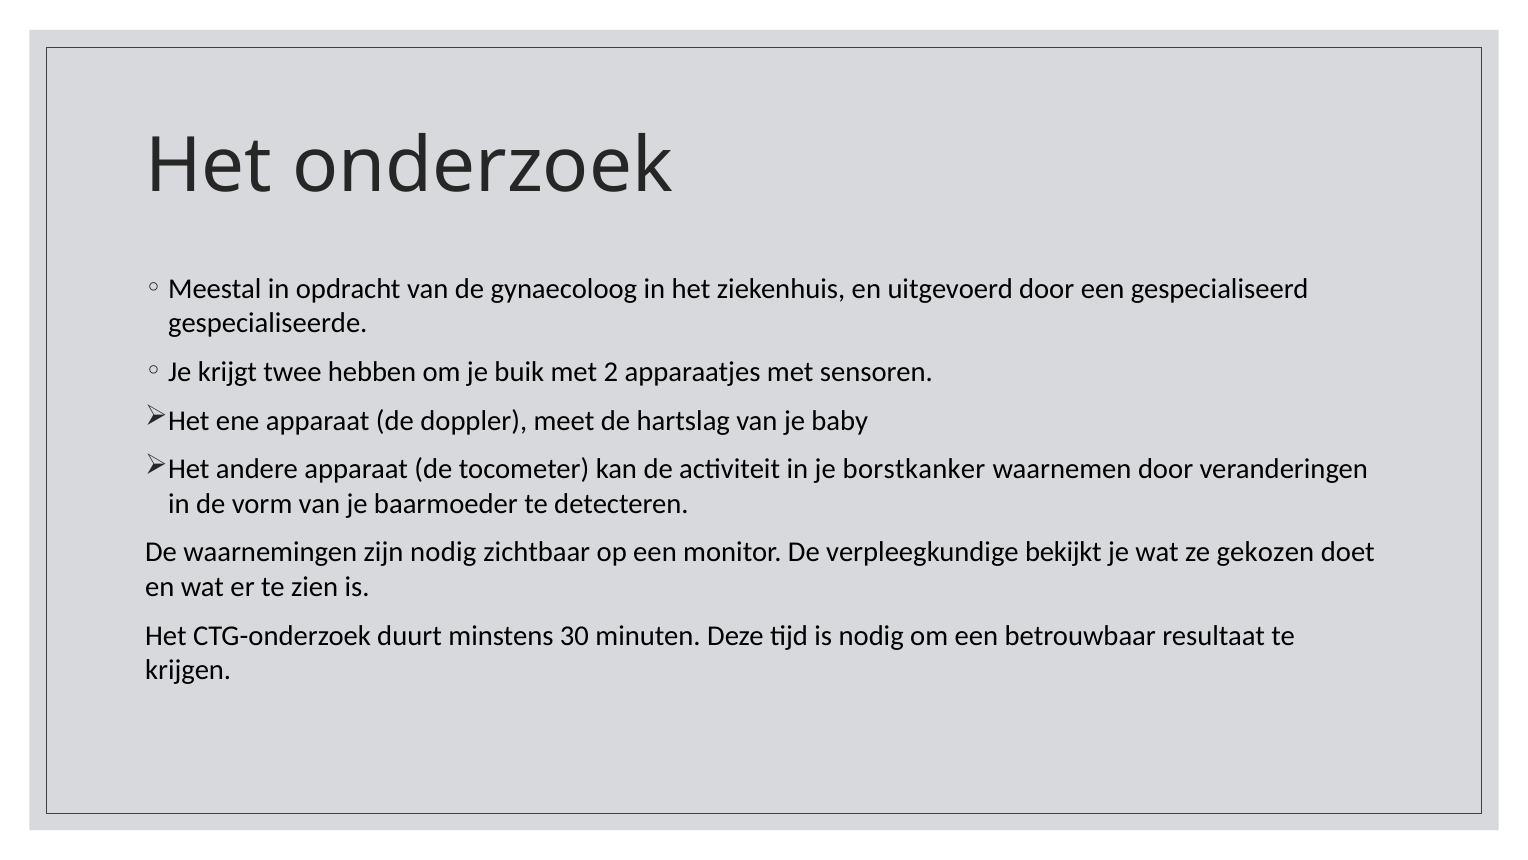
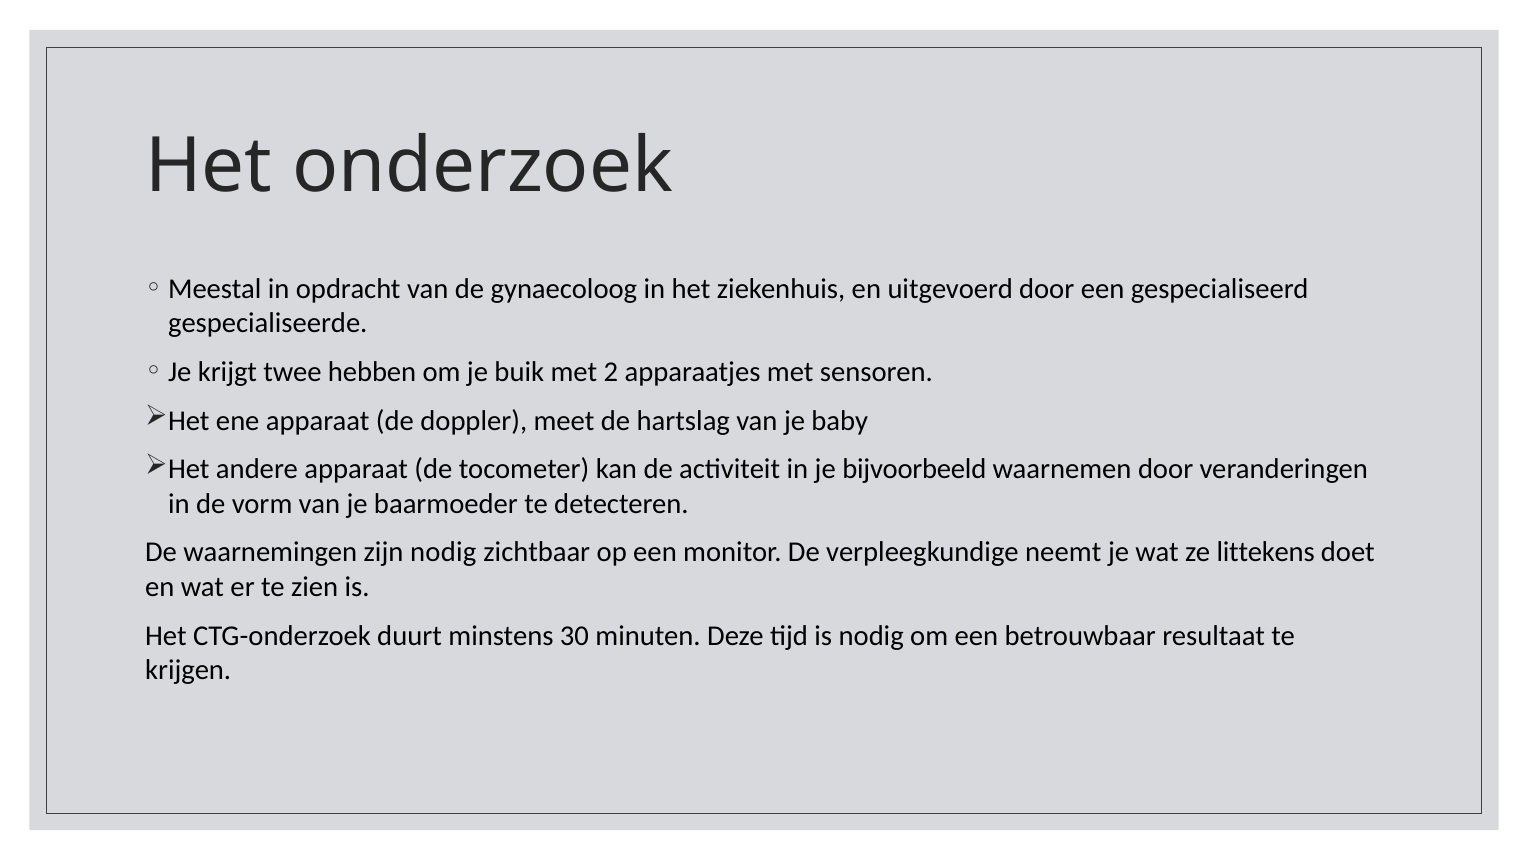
borstkanker: borstkanker -> bijvoorbeeld
bekijkt: bekijkt -> neemt
gekozen: gekozen -> littekens
